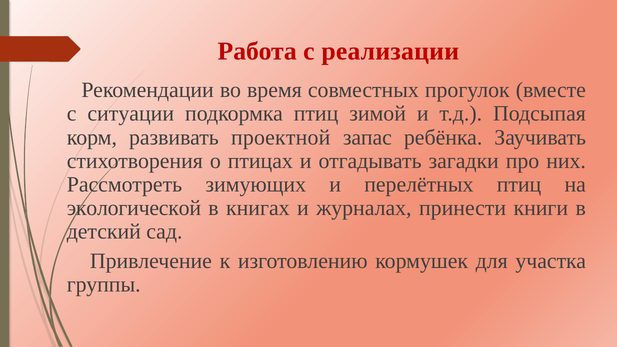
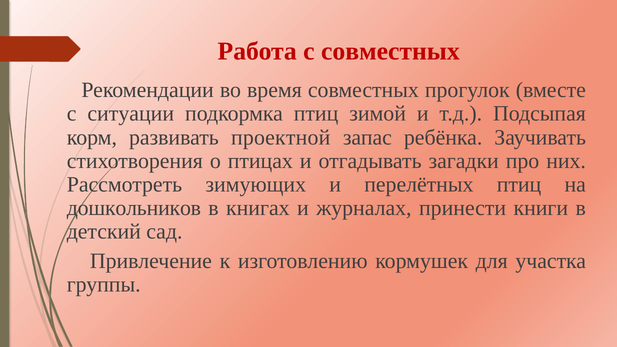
с реализации: реализации -> совместных
экологической: экологической -> дошкольников
